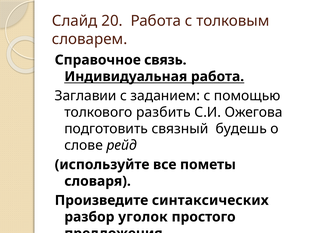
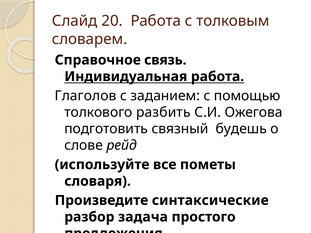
Заглавии: Заглавии -> Глаголов
синтаксических: синтаксических -> синтаксические
уголок: уголок -> задача
